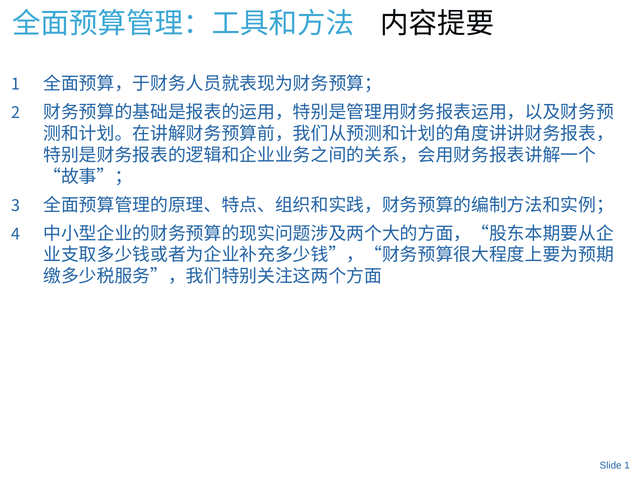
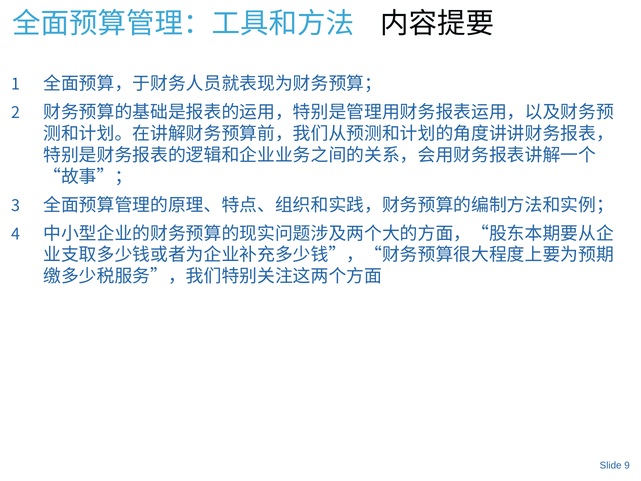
Slide 1: 1 -> 9
